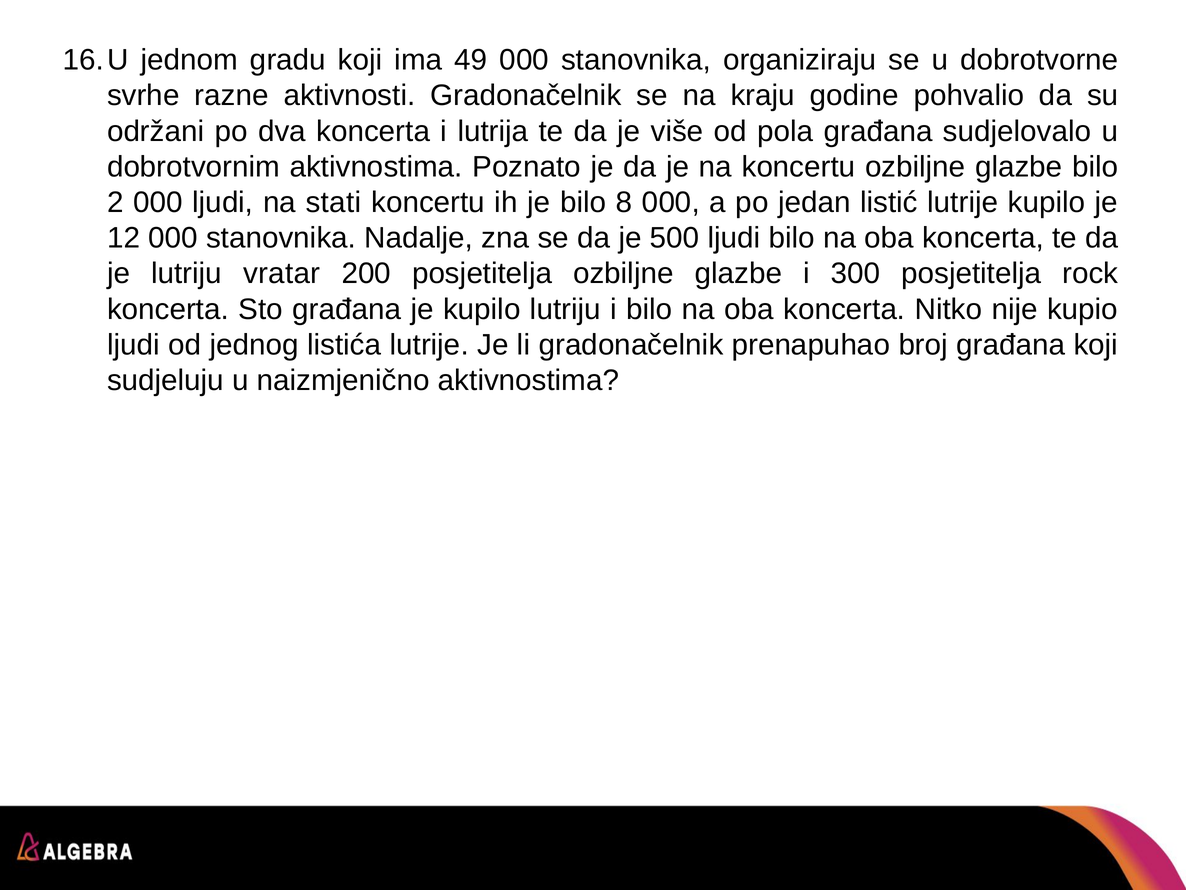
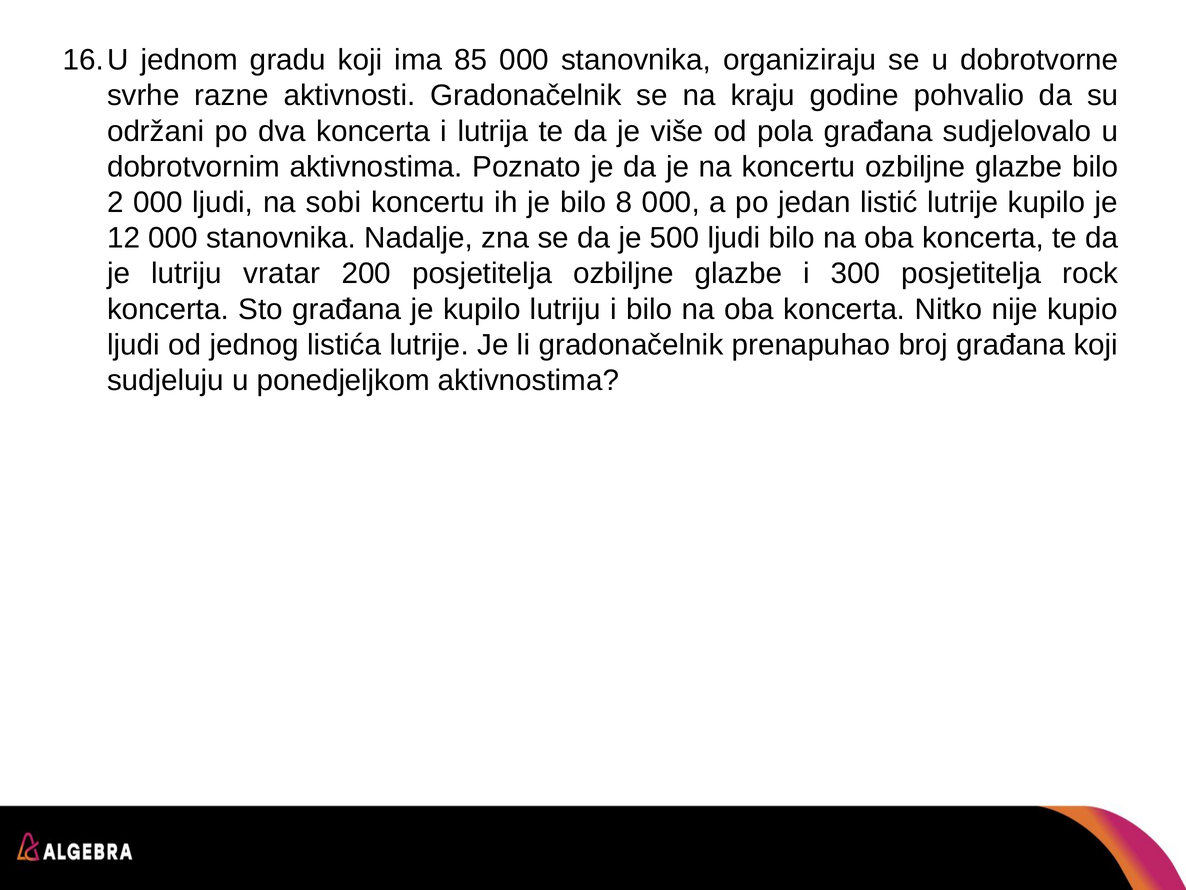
49: 49 -> 85
stati: stati -> sobi
naizmjenično: naizmjenično -> ponedjeljkom
